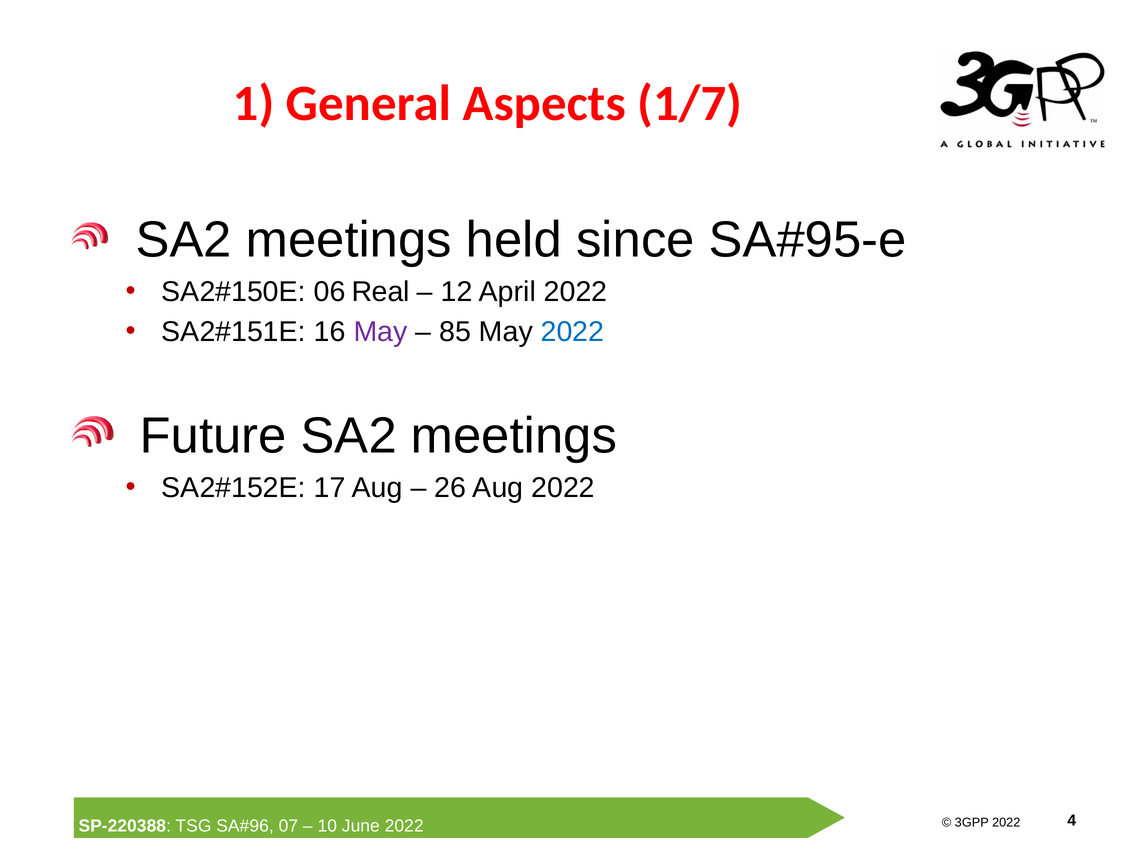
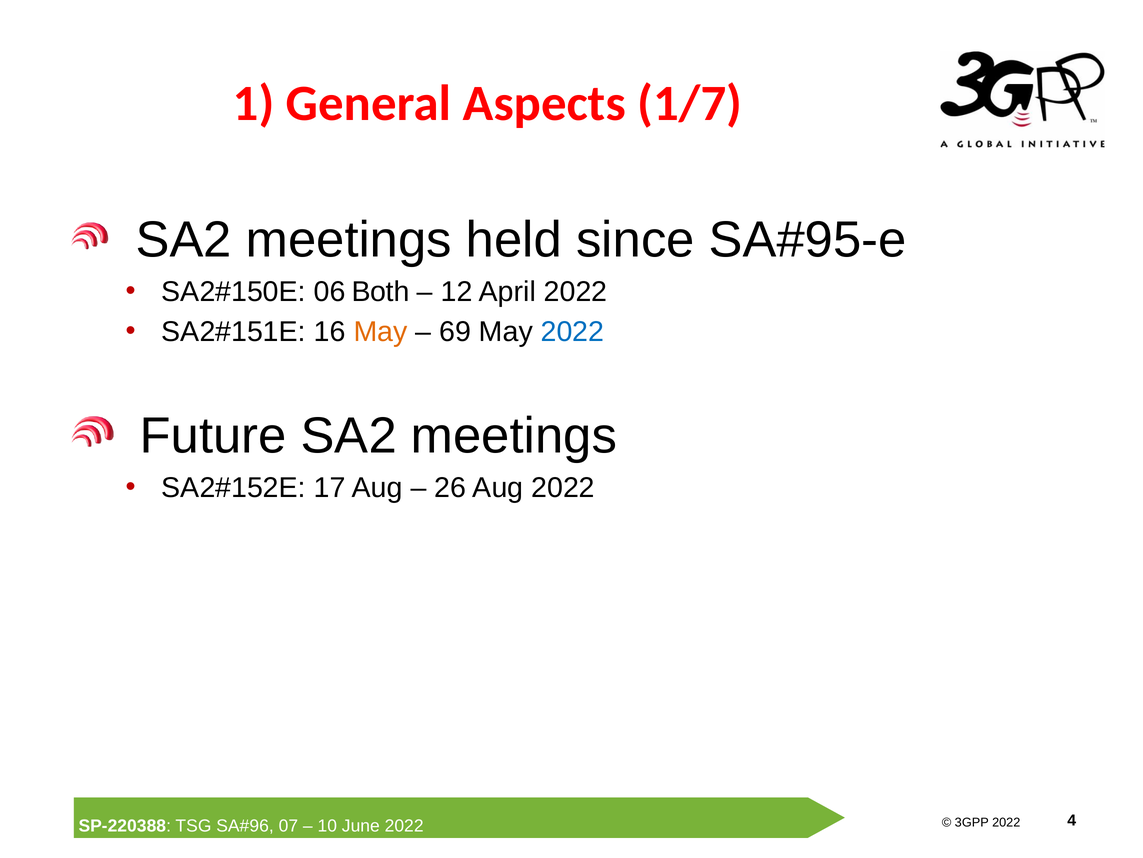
Real: Real -> Both
May at (380, 332) colour: purple -> orange
85: 85 -> 69
